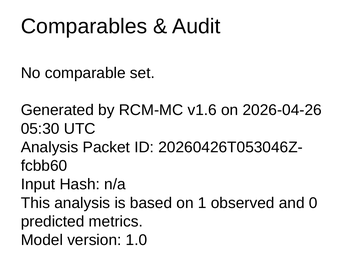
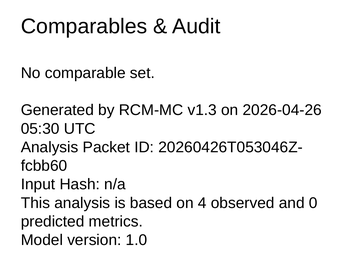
v1.6: v1.6 -> v1.3
1: 1 -> 4
